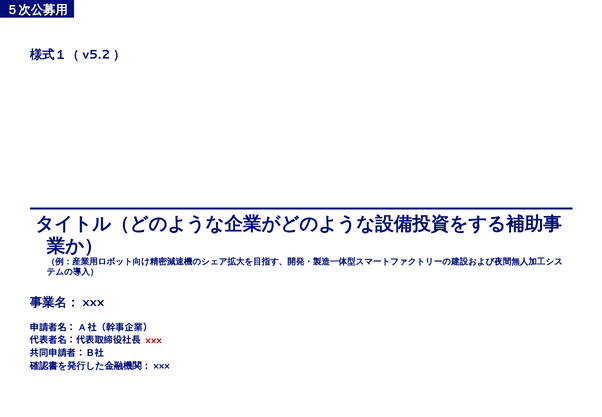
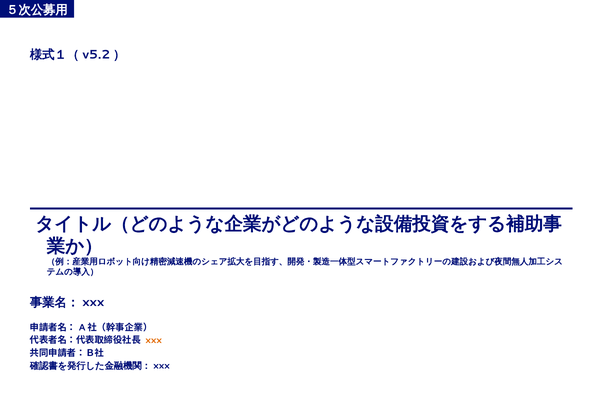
xxx colour: red -> orange
